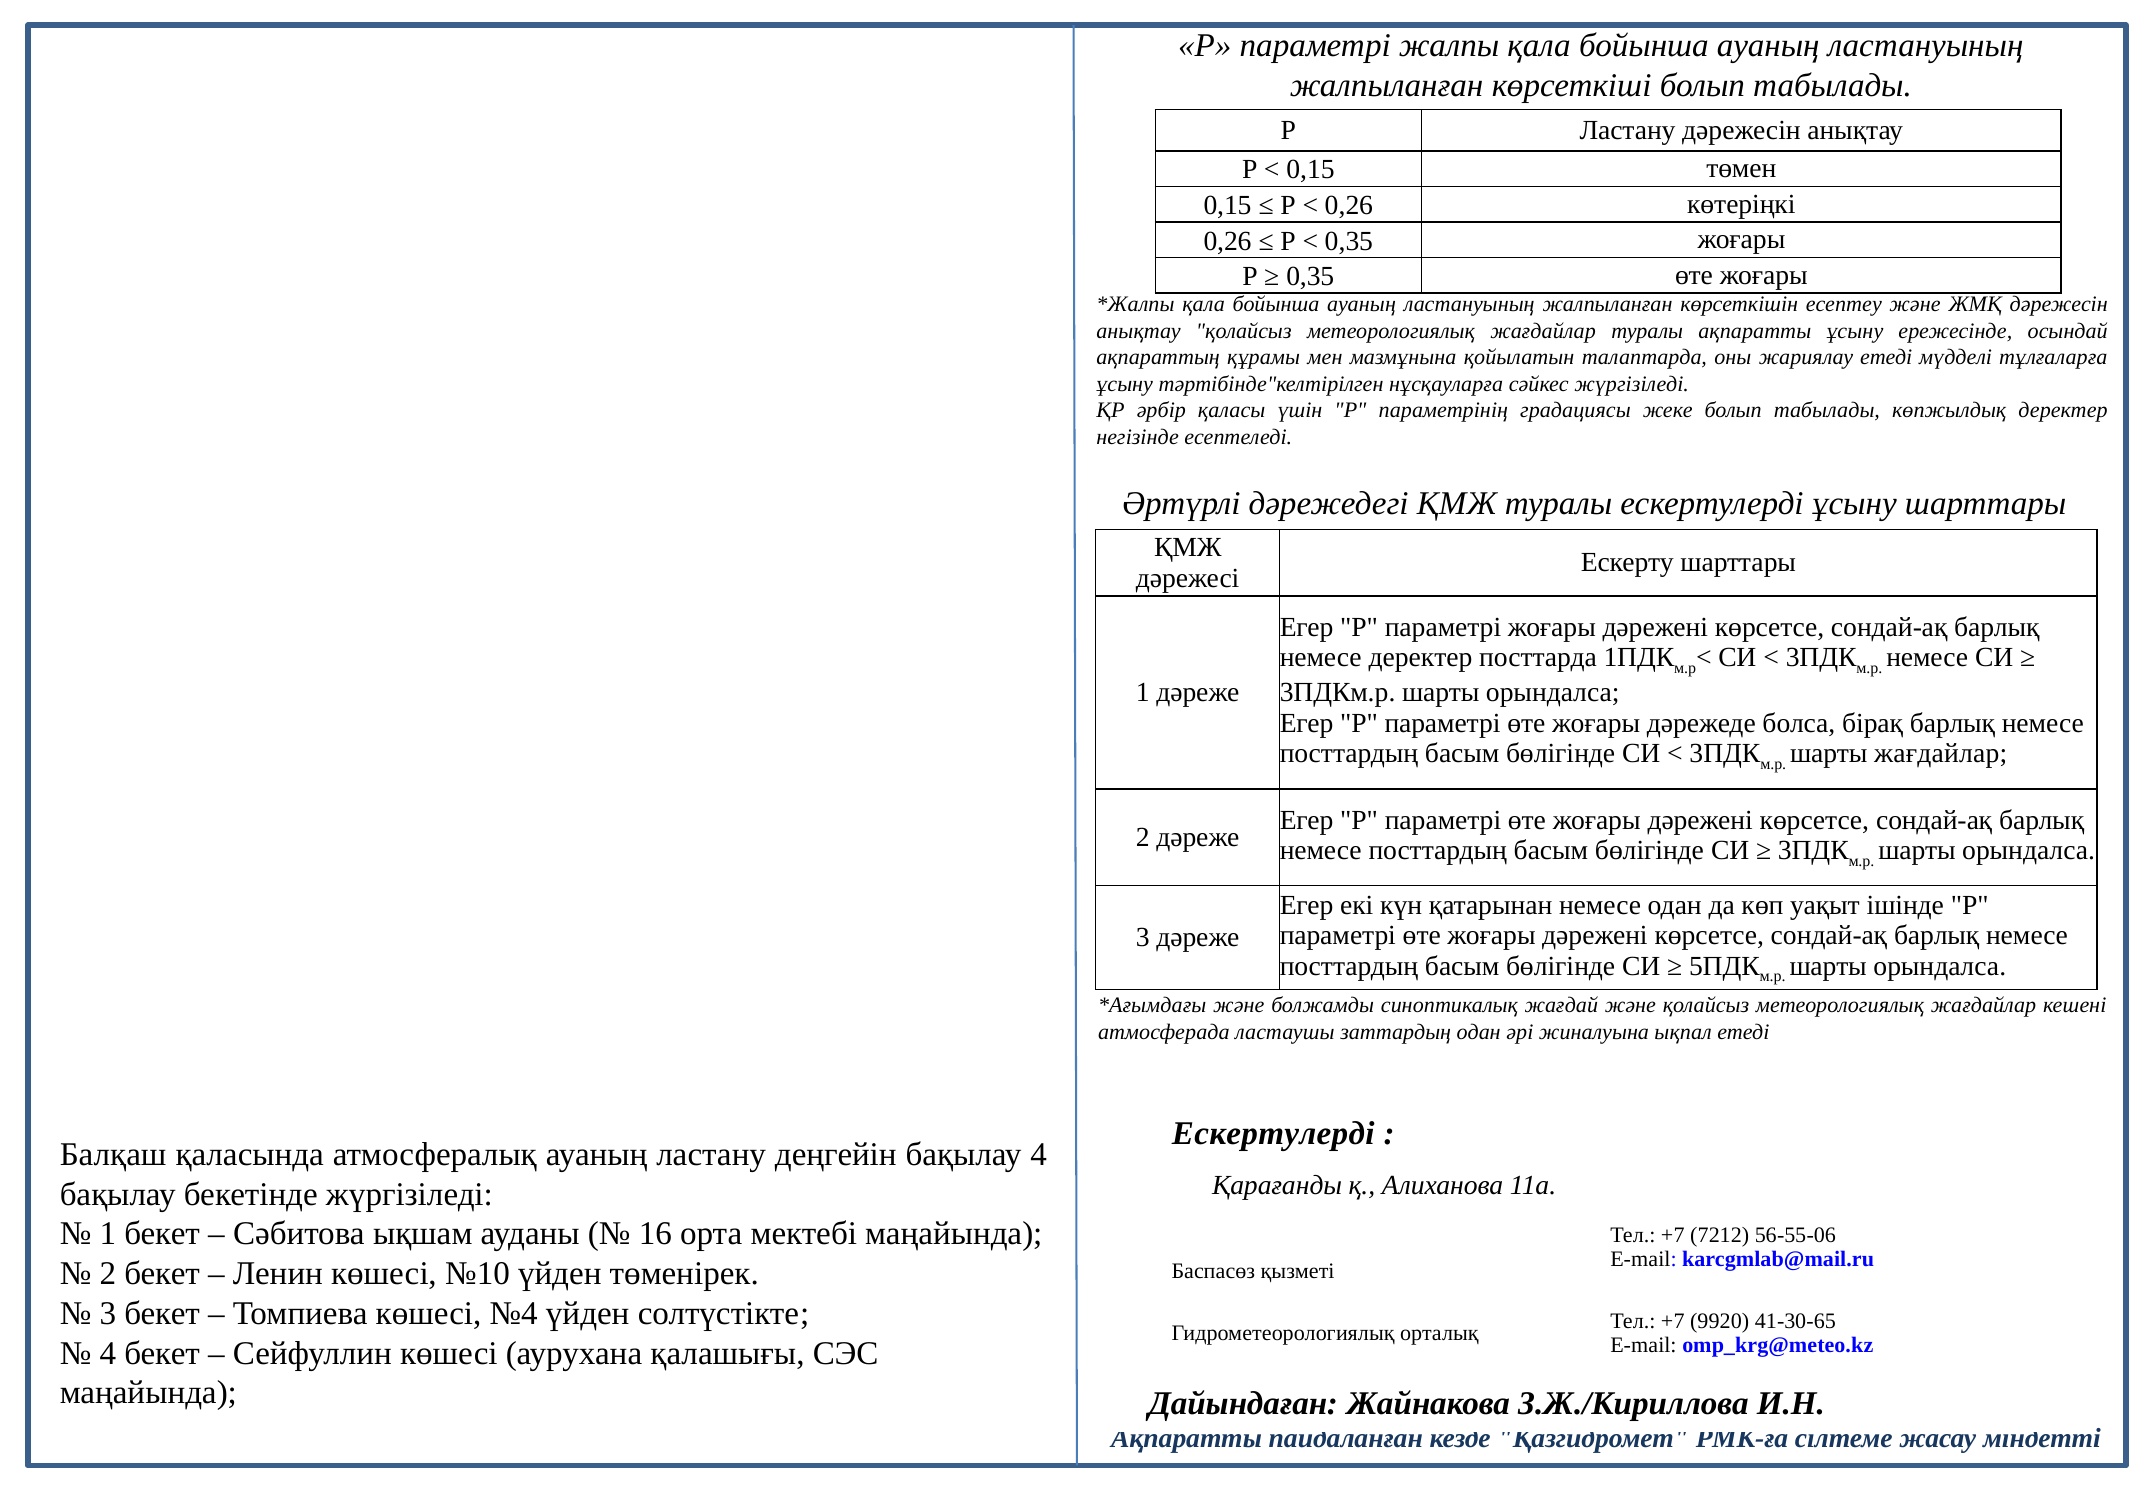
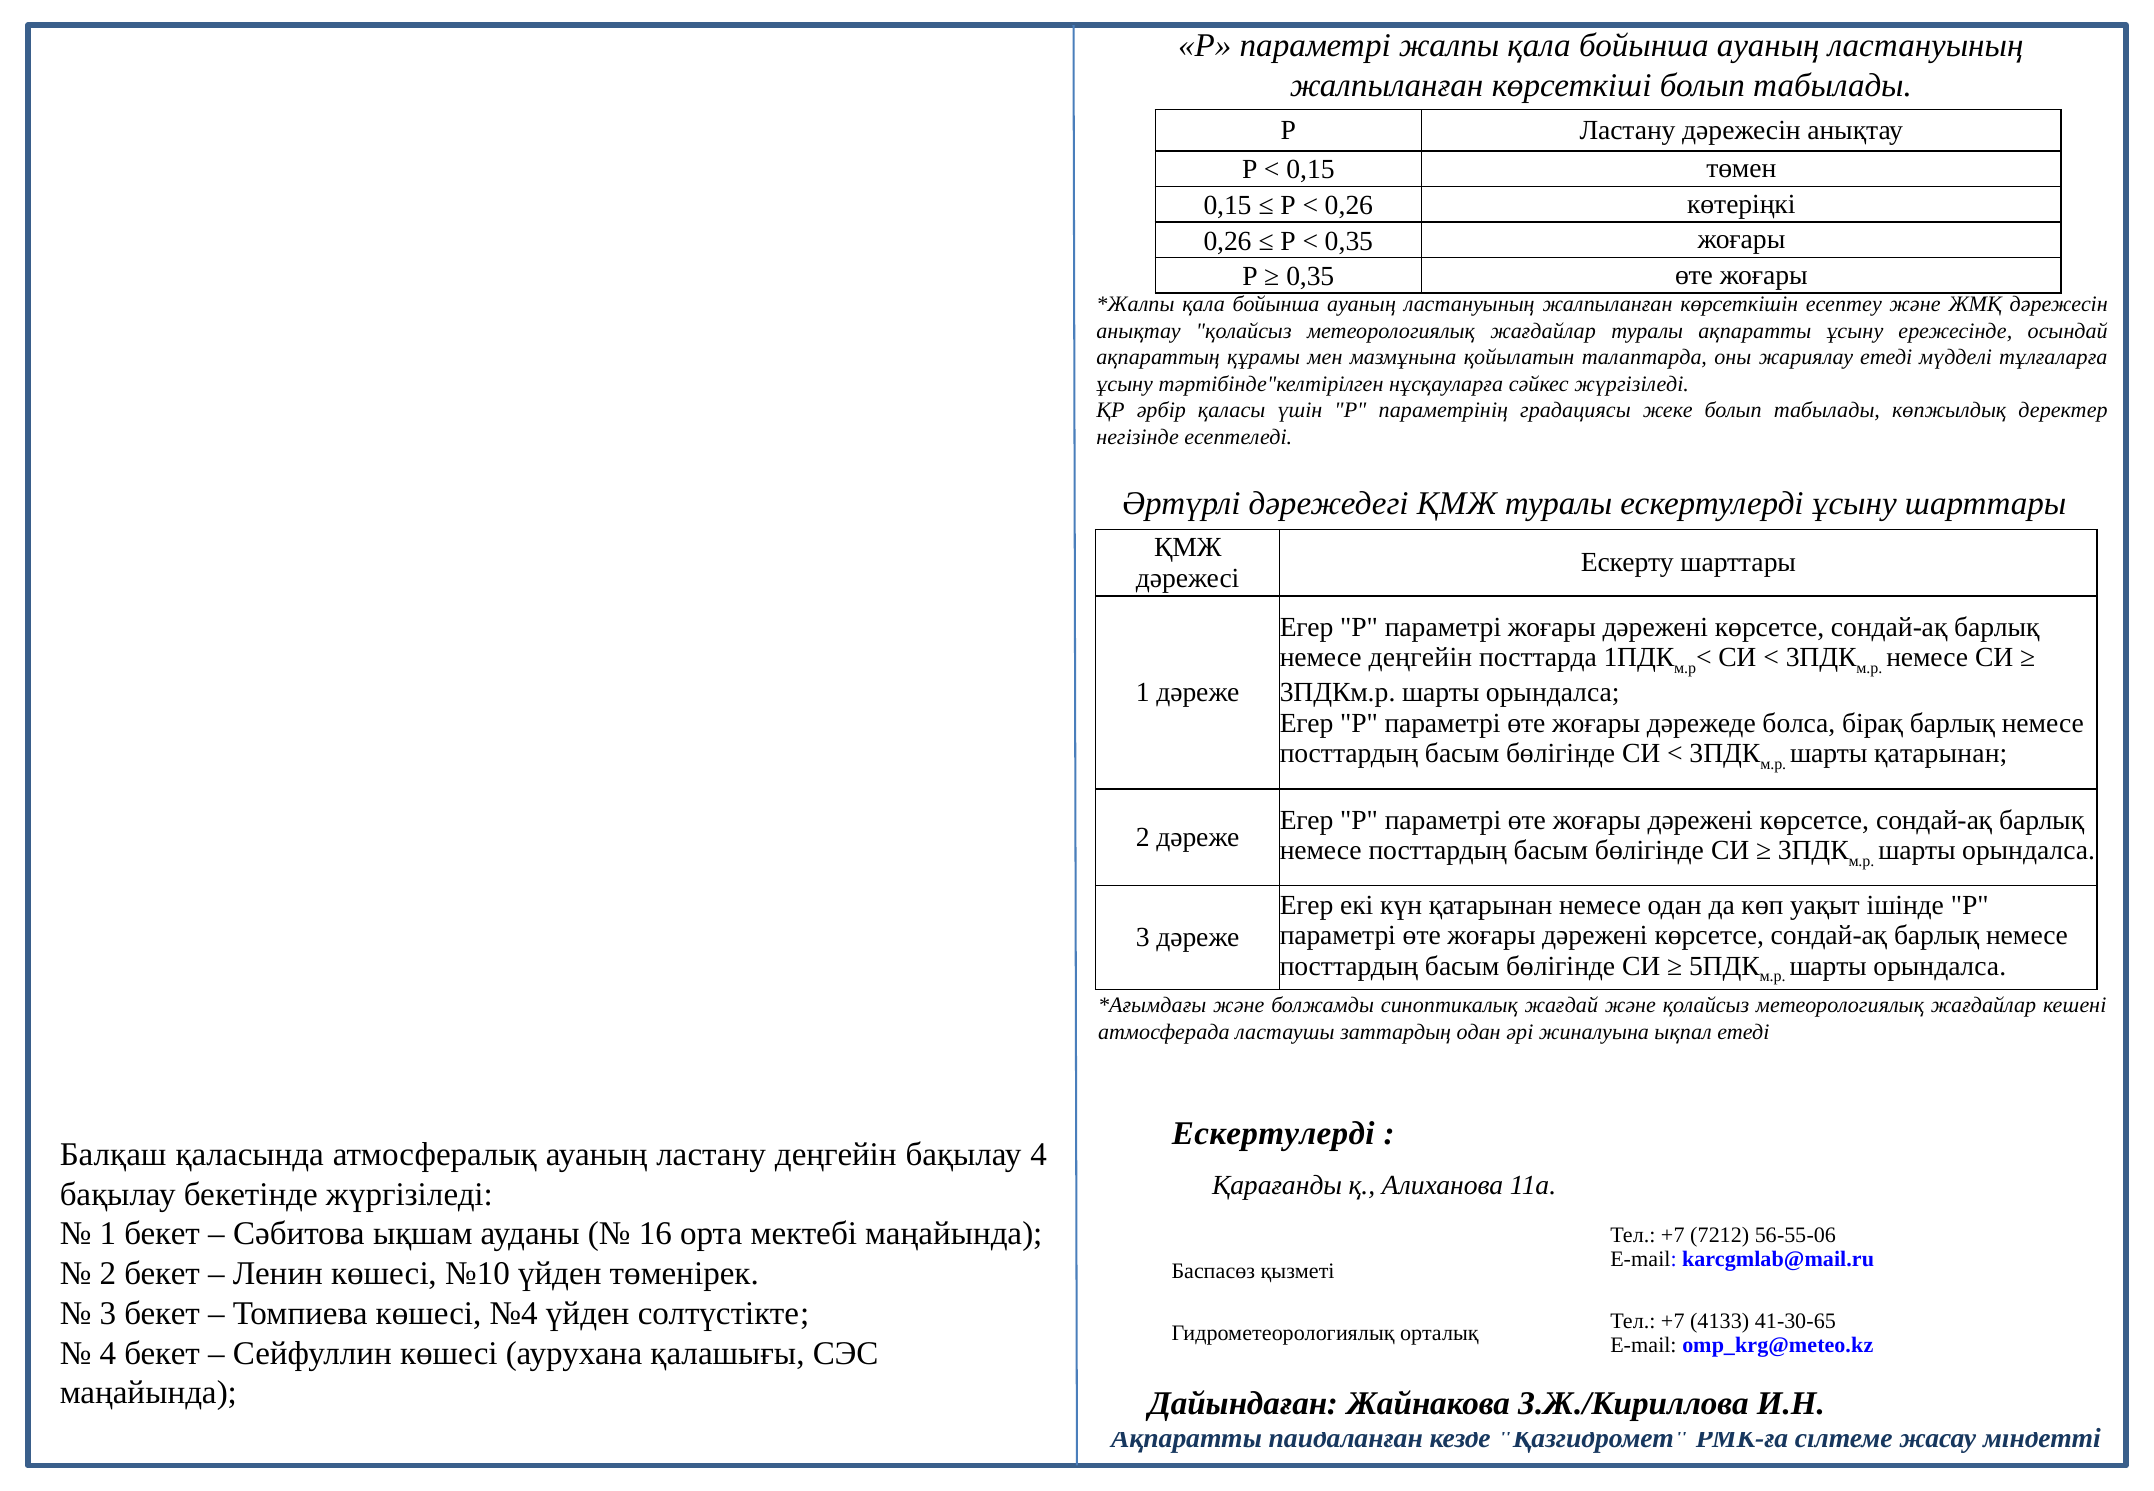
немесе деректер: деректер -> деңгейін
шарты жағдайлар: жағдайлар -> қатарынан
9920: 9920 -> 4133
